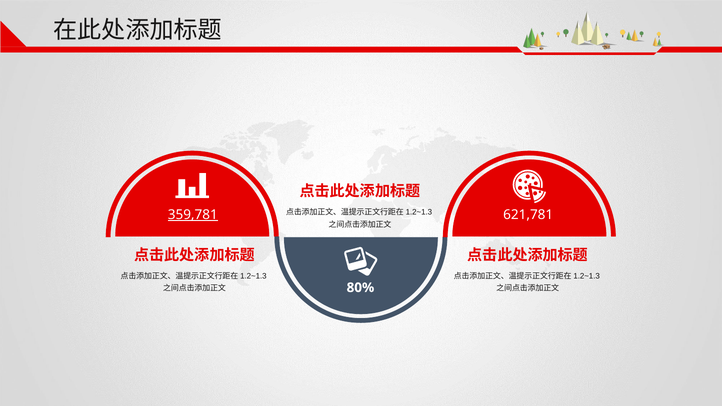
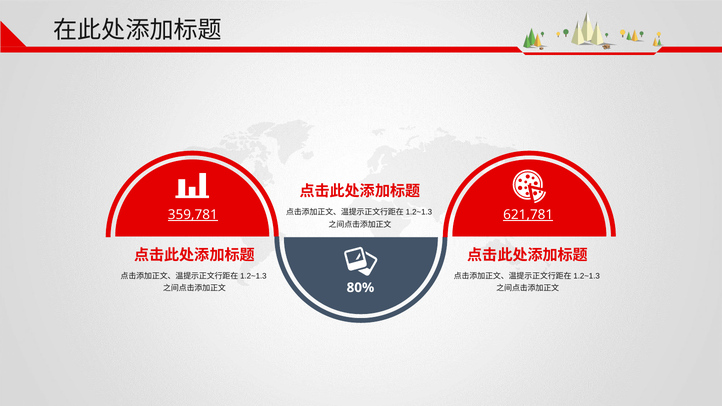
621,781 underline: none -> present
